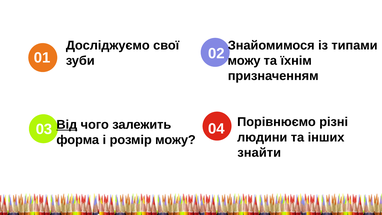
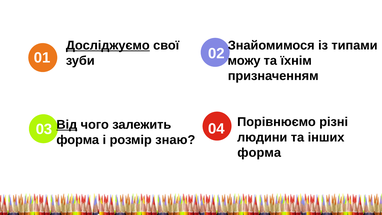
Досліджуємо underline: none -> present
розмір можу: можу -> знаю
знайти at (259, 153): знайти -> форма
